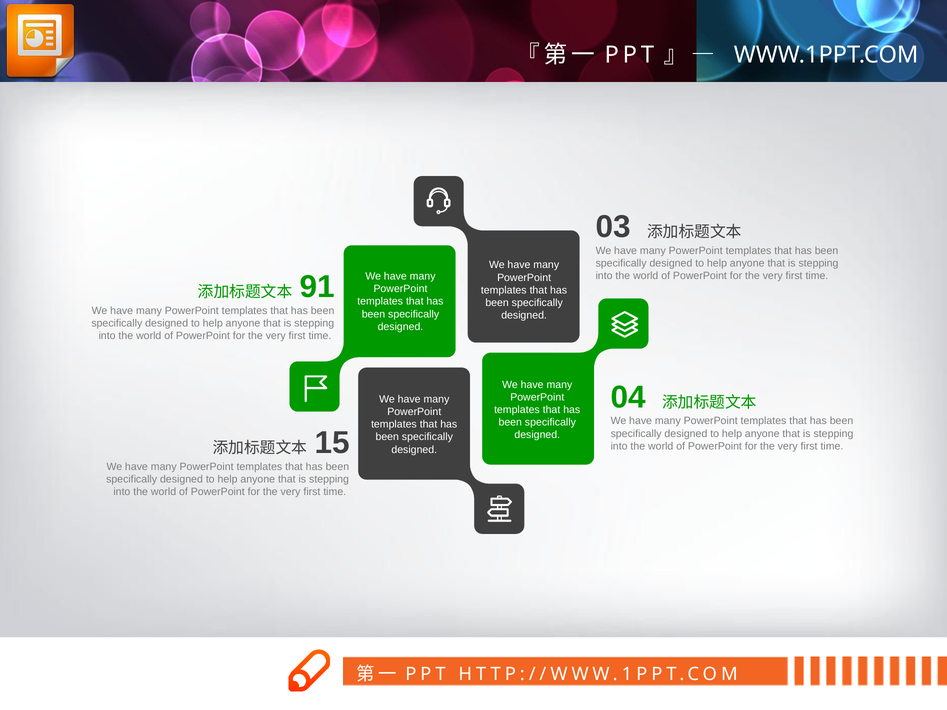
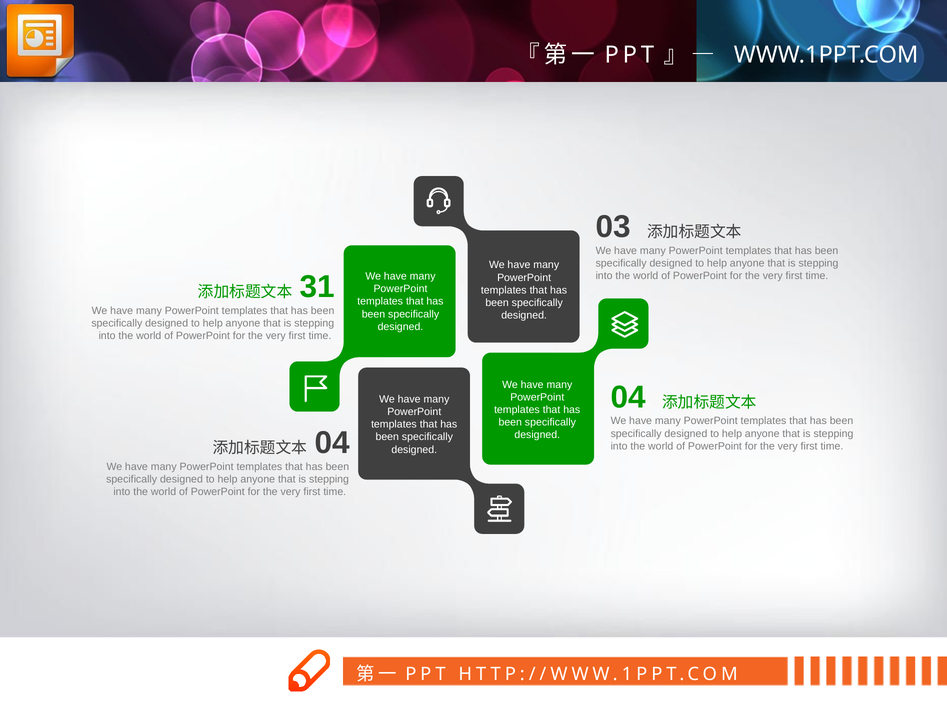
91: 91 -> 31
15 at (332, 443): 15 -> 04
